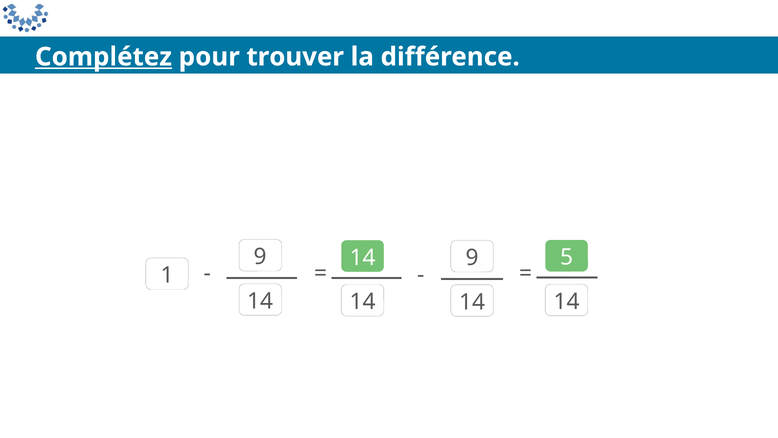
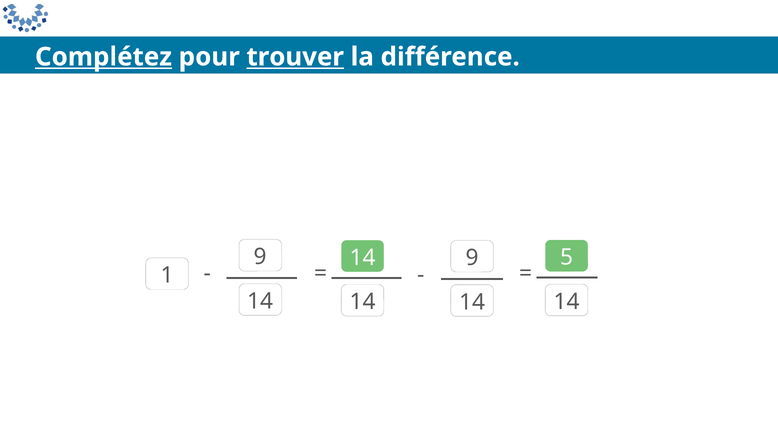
trouver underline: none -> present
